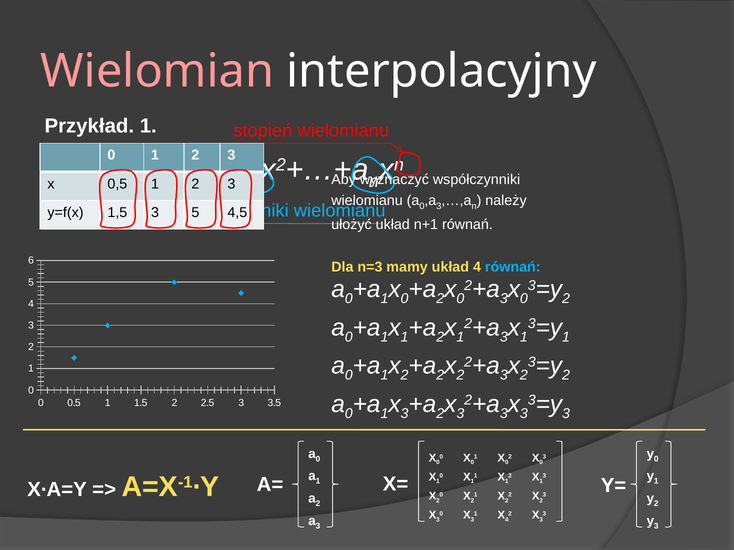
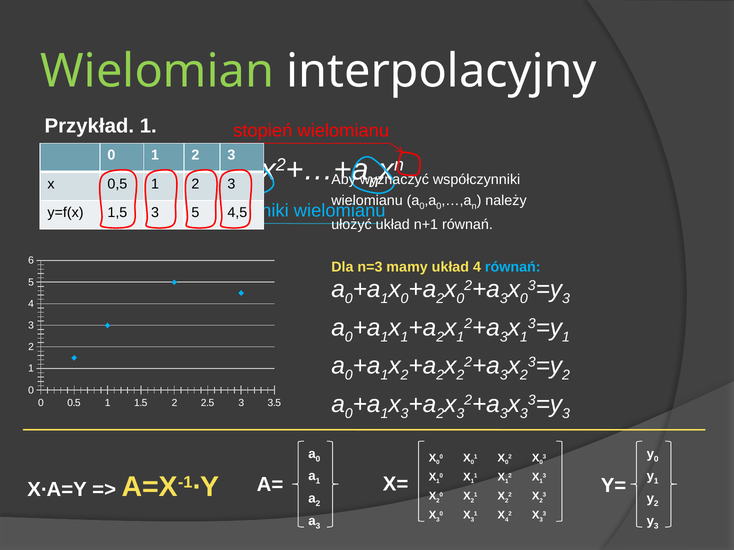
Wielomian colour: pink -> light green
3 at (439, 206): 3 -> 0
2 at (566, 299): 2 -> 3
